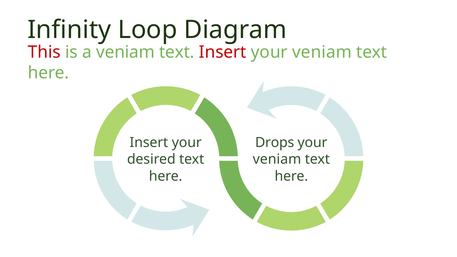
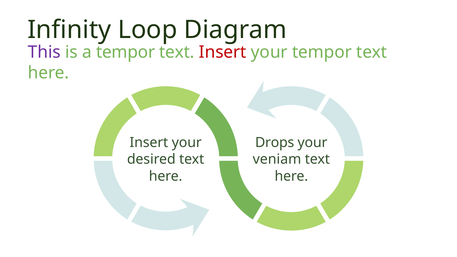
This colour: red -> purple
a veniam: veniam -> tempor
veniam at (322, 52): veniam -> tempor
